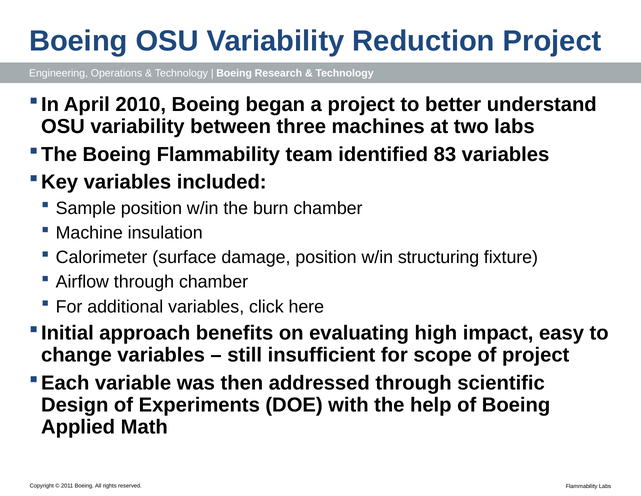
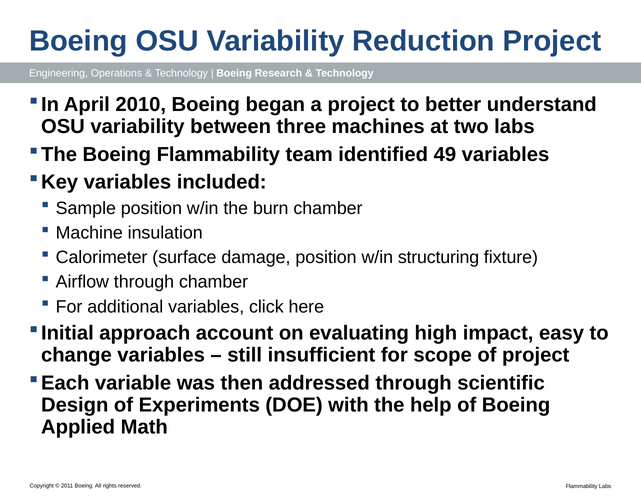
83: 83 -> 49
benefits: benefits -> account
